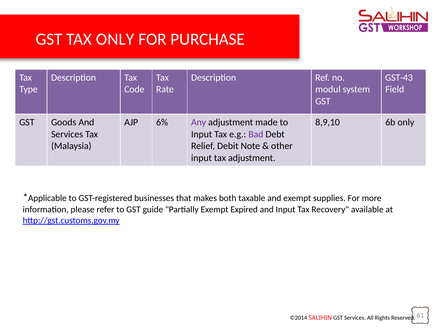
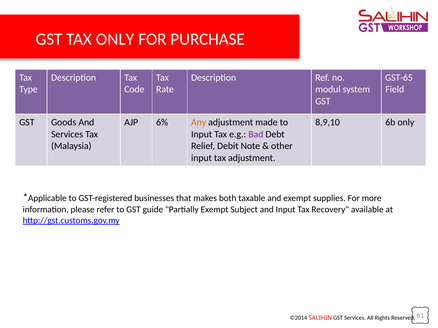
GST-43: GST-43 -> GST-65
Any colour: purple -> orange
Expired: Expired -> Subject
